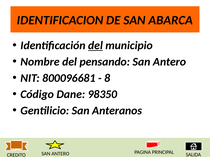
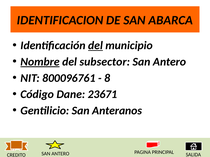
Nombre underline: none -> present
pensando: pensando -> subsector
800096681: 800096681 -> 800096761
98350: 98350 -> 23671
